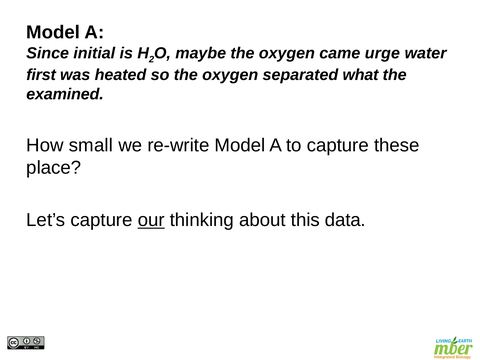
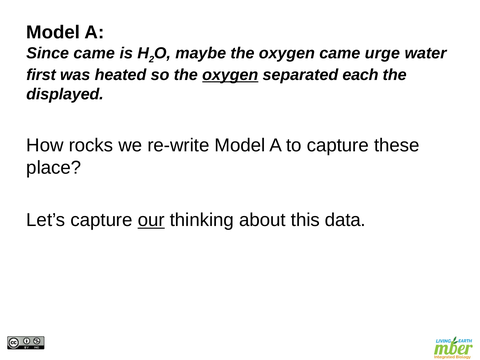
Since initial: initial -> came
oxygen at (230, 75) underline: none -> present
what: what -> each
examined: examined -> displayed
small: small -> rocks
